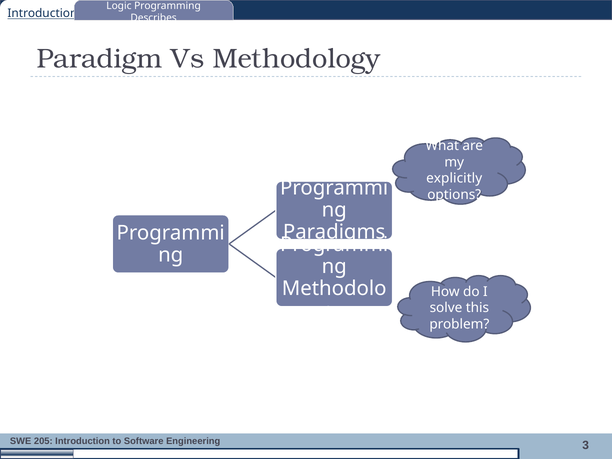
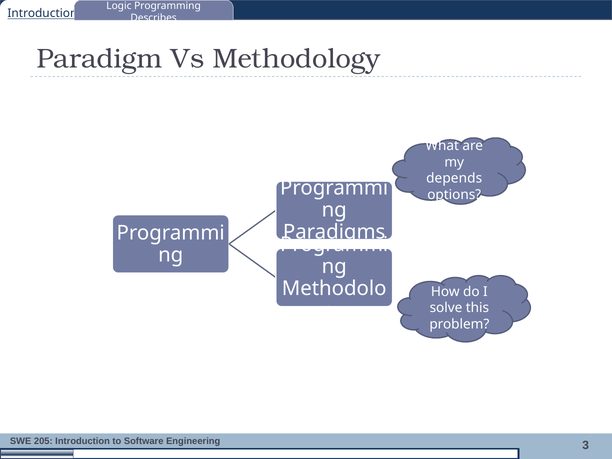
explicitly: explicitly -> depends
